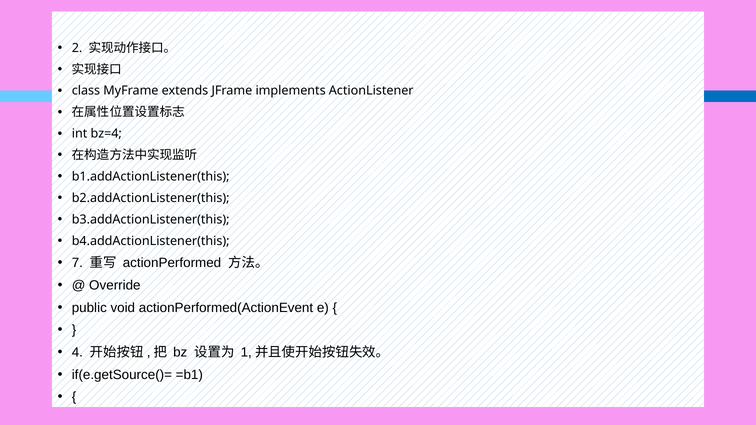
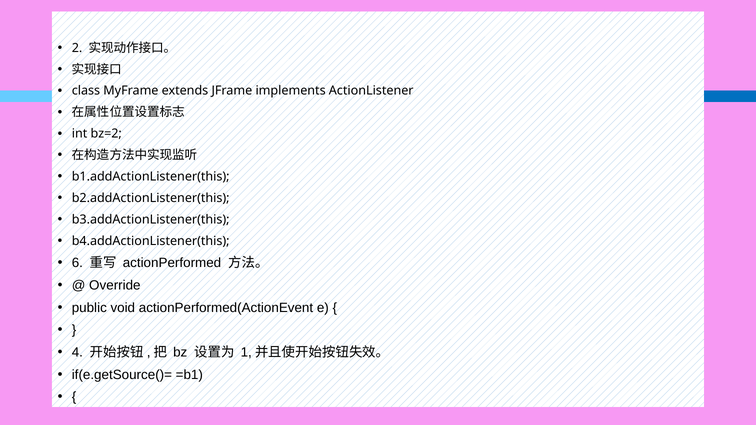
bz=4: bz=4 -> bz=2
7: 7 -> 6
